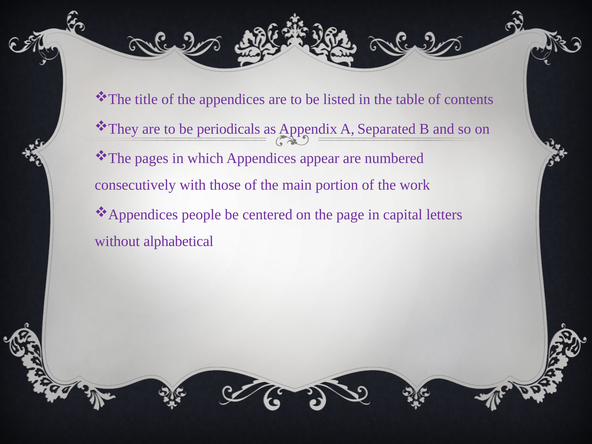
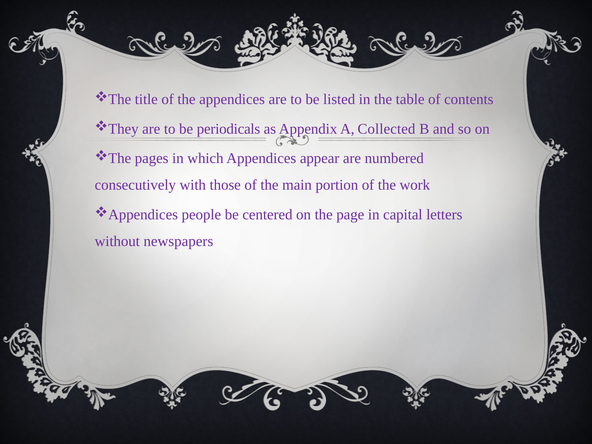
Separated: Separated -> Collected
alphabetical: alphabetical -> newspapers
